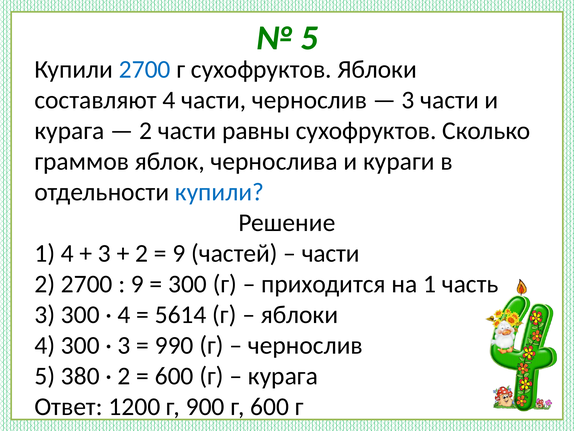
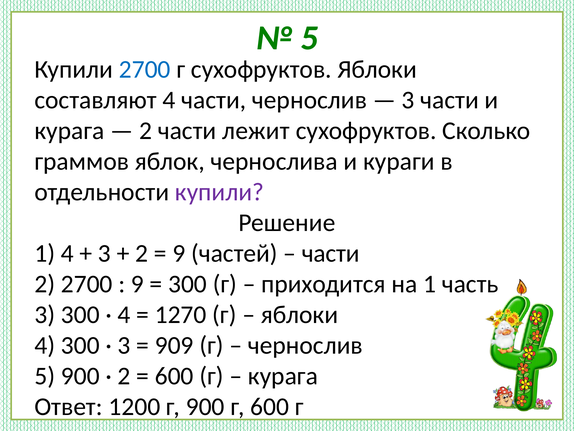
равны: равны -> лежит
купили at (219, 192) colour: blue -> purple
5614: 5614 -> 1270
990: 990 -> 909
5 380: 380 -> 900
